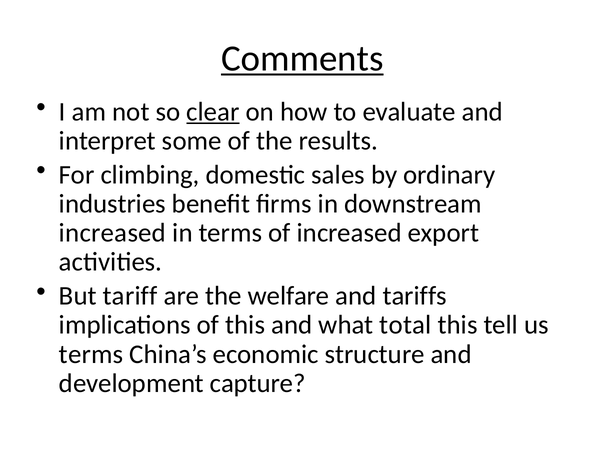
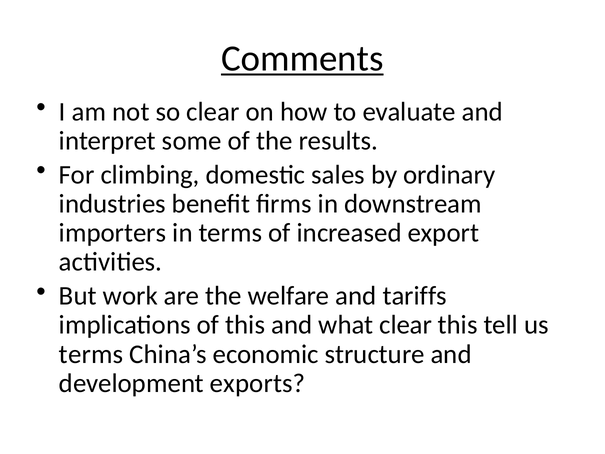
clear at (213, 112) underline: present -> none
increased at (113, 233): increased -> importers
tariff: tariff -> work
what total: total -> clear
capture: capture -> exports
